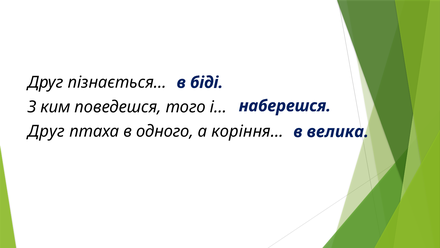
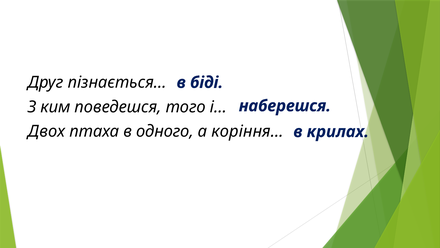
Друг at (46, 131): Друг -> Двох
велика: велика -> крилах
